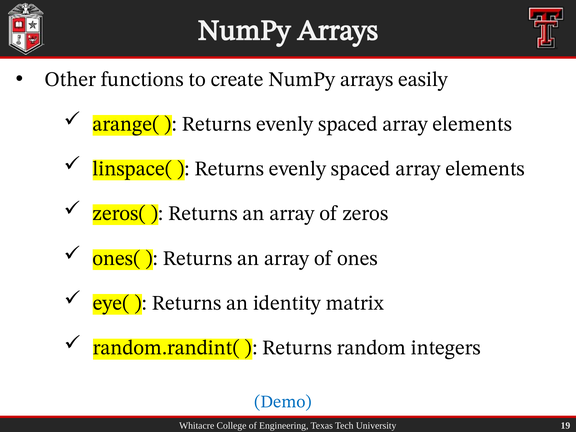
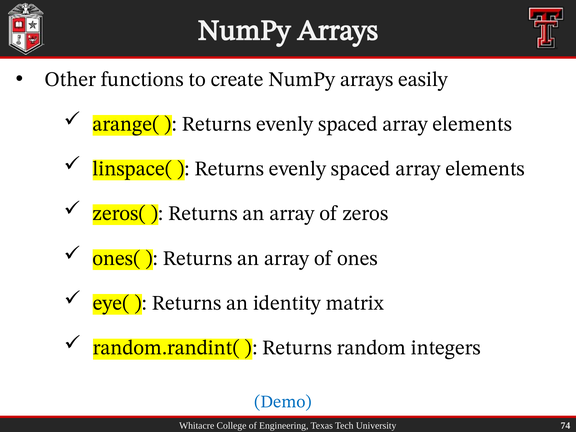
19: 19 -> 74
